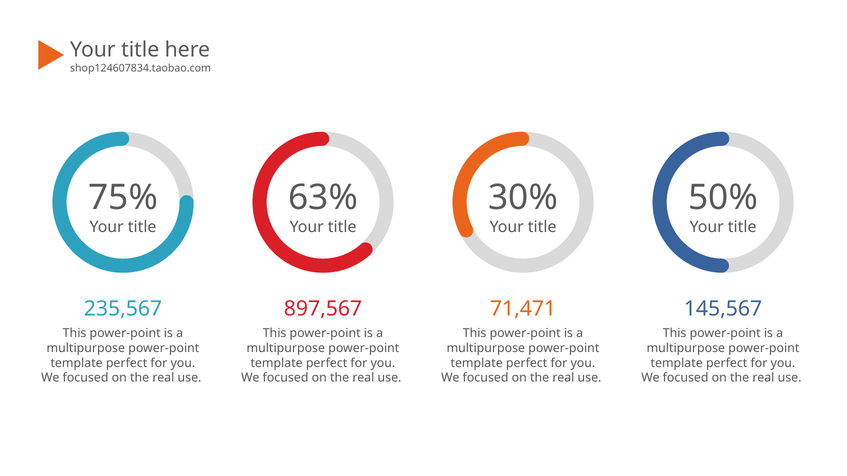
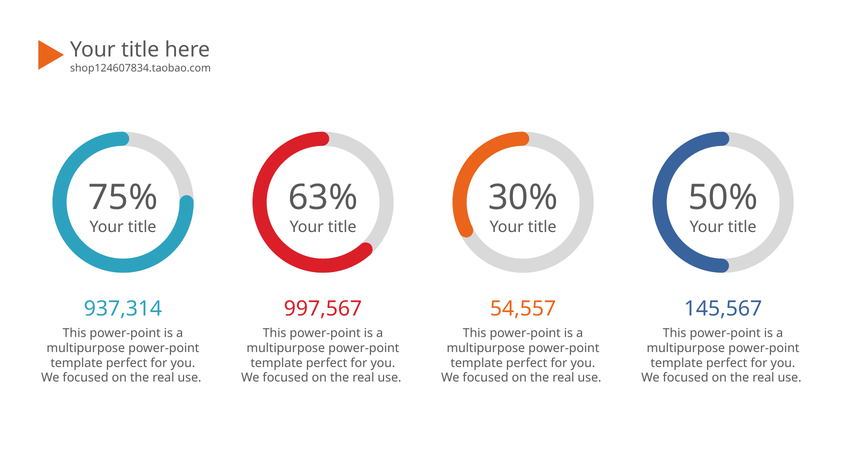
235,567: 235,567 -> 937,314
897,567: 897,567 -> 997,567
71,471: 71,471 -> 54,557
